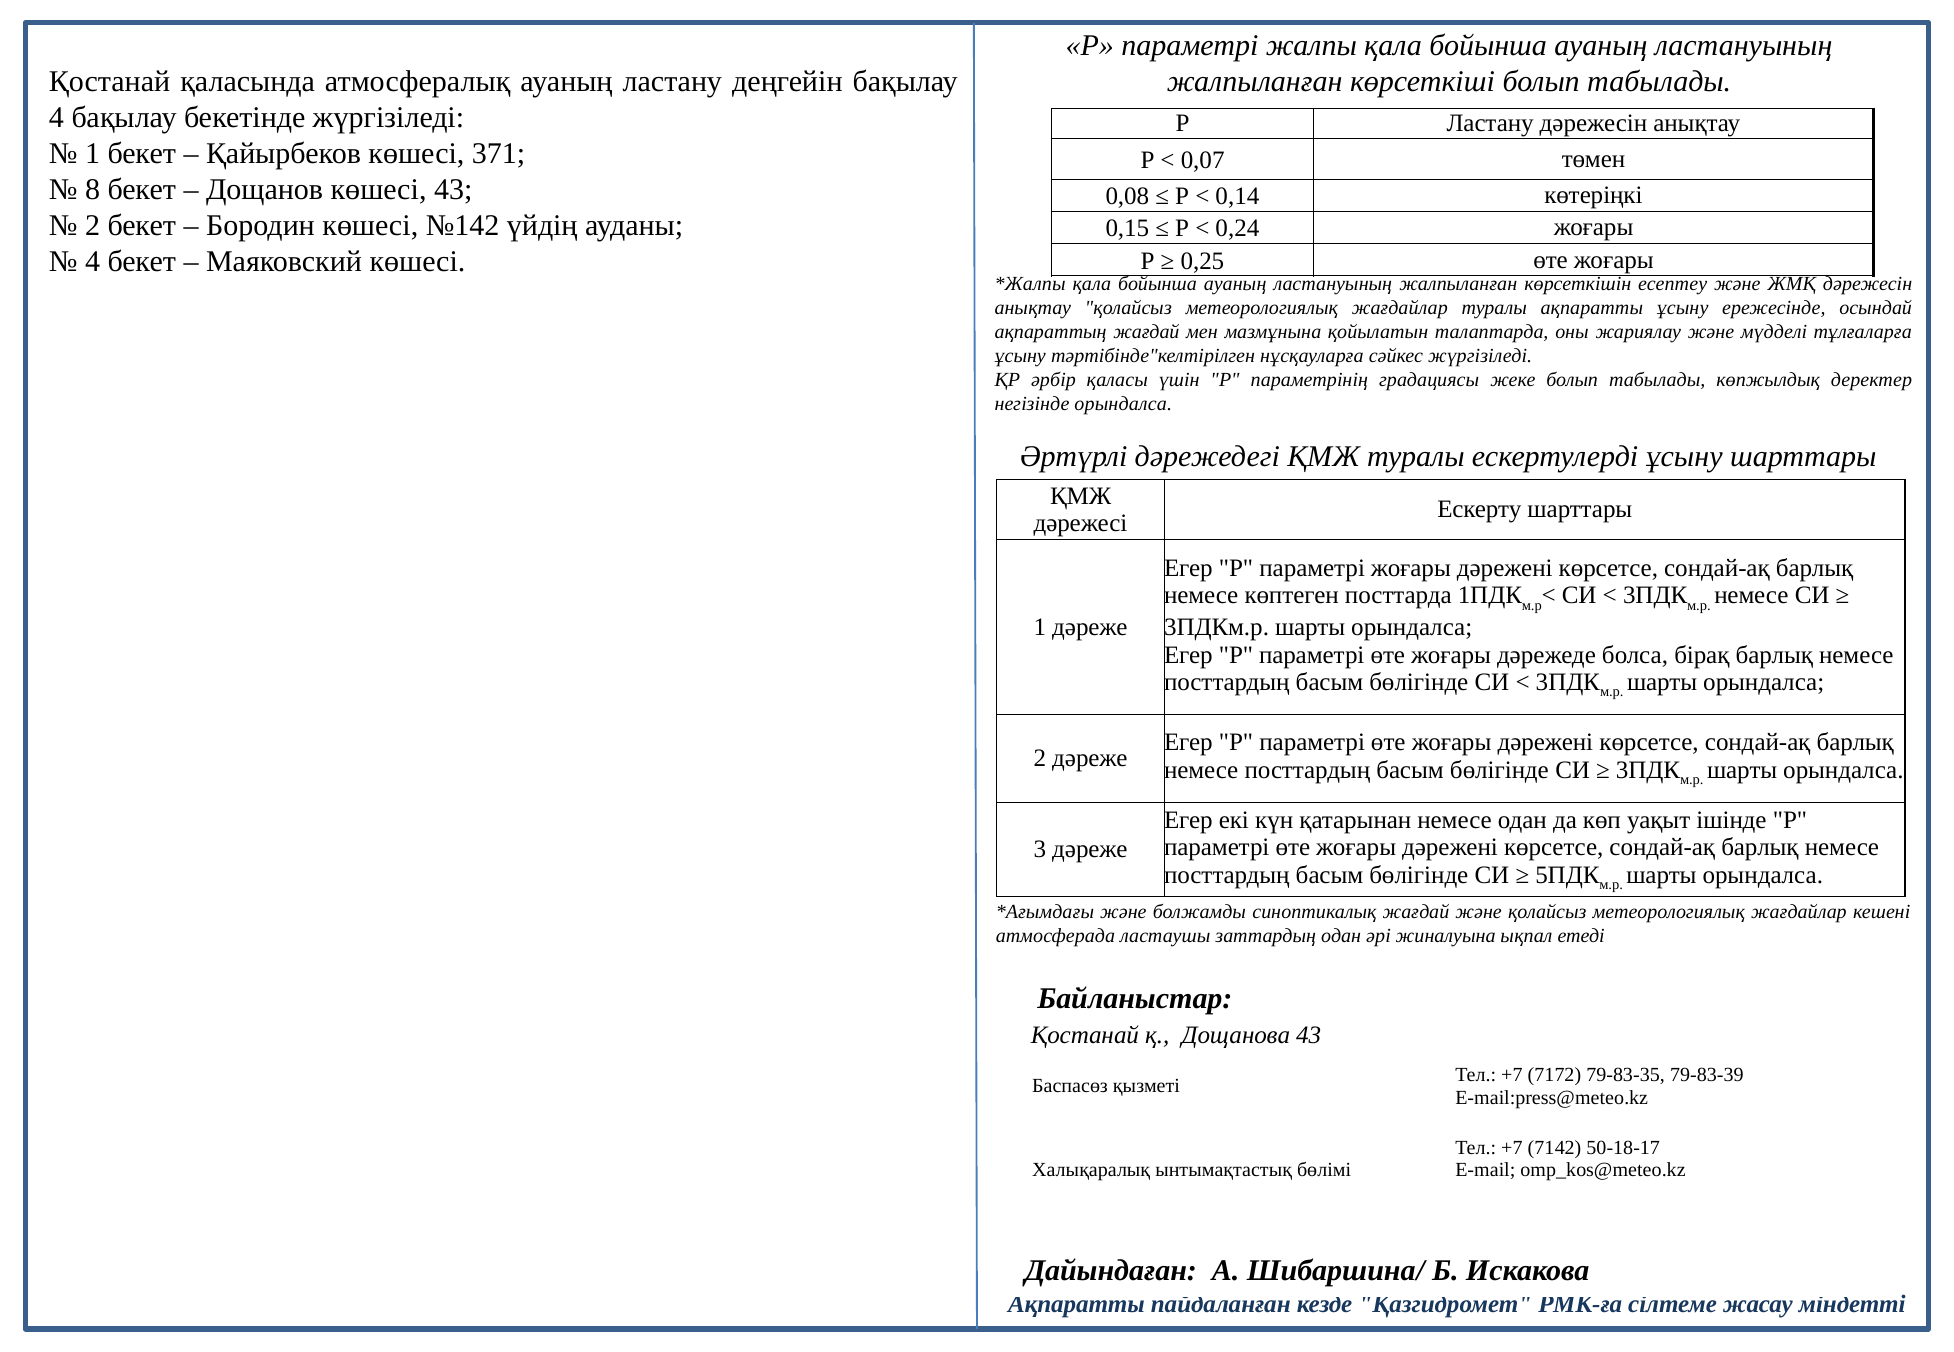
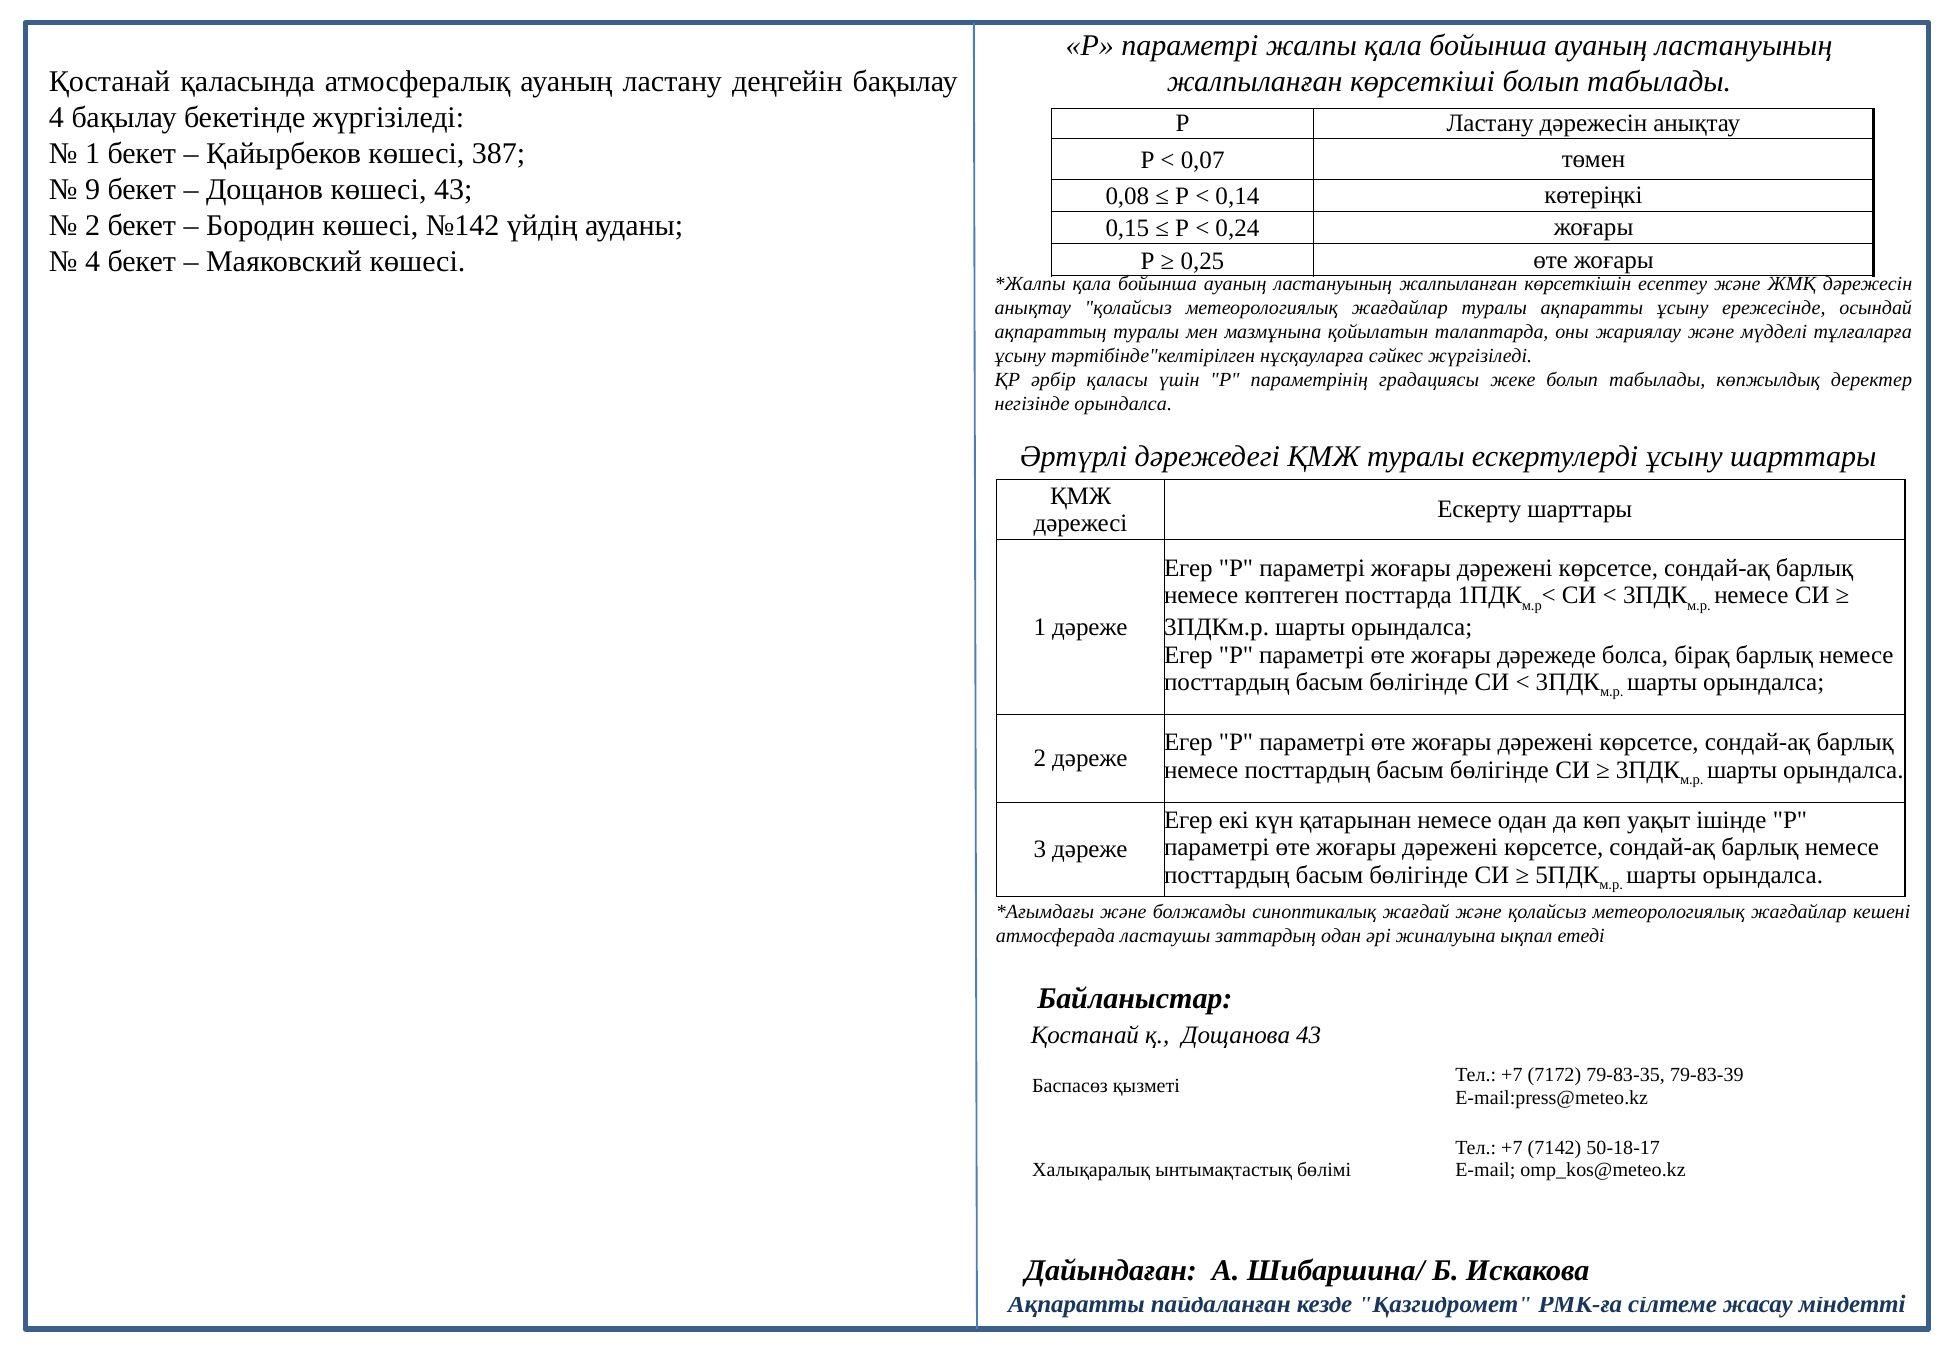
371: 371 -> 387
8: 8 -> 9
ақпараттың жағдай: жағдай -> туралы
